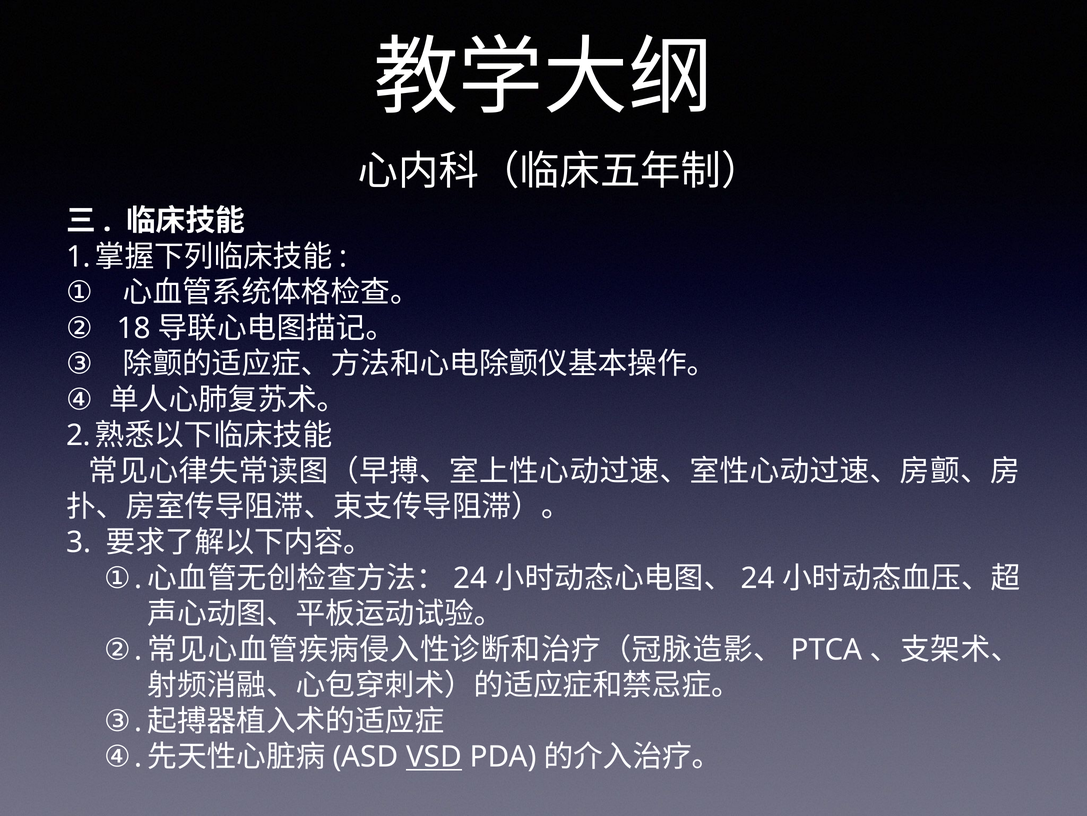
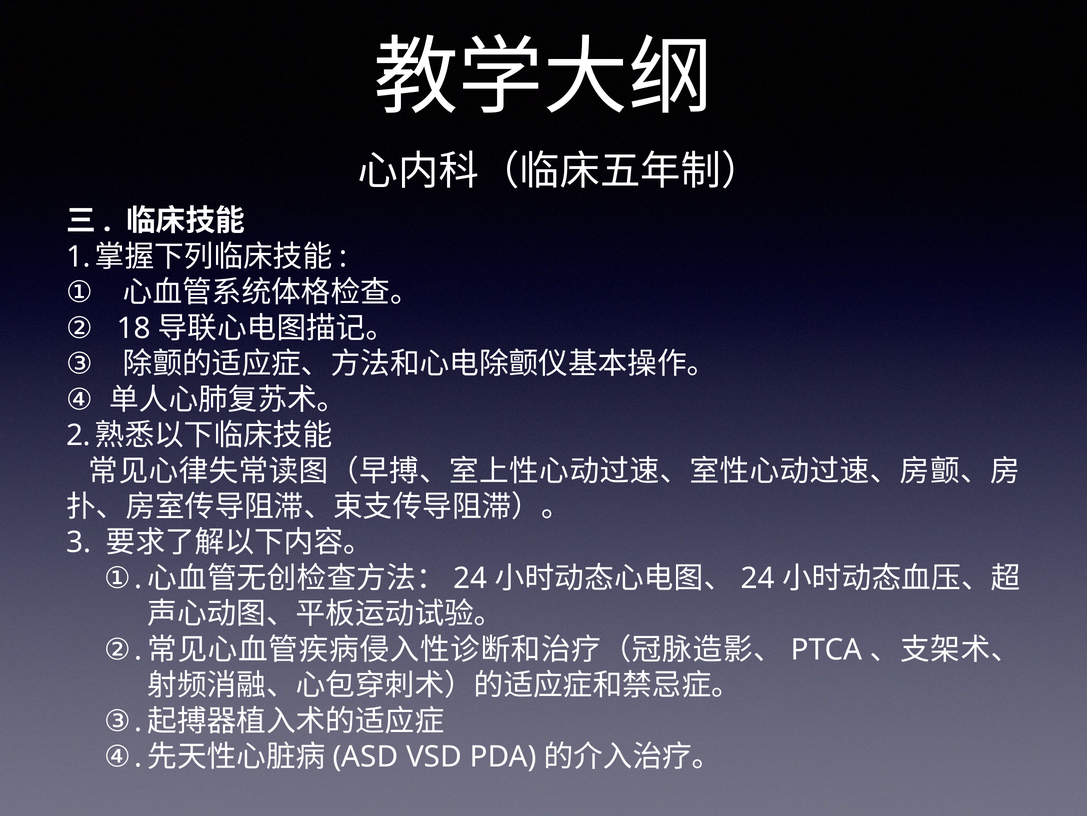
VSD underline: present -> none
